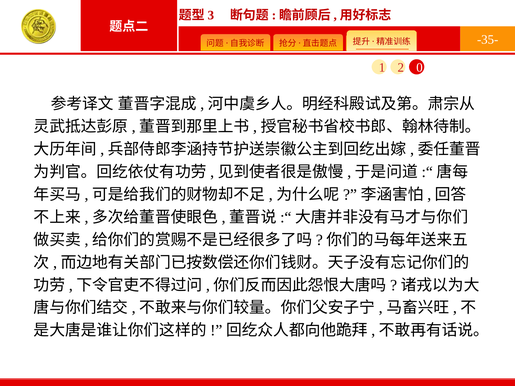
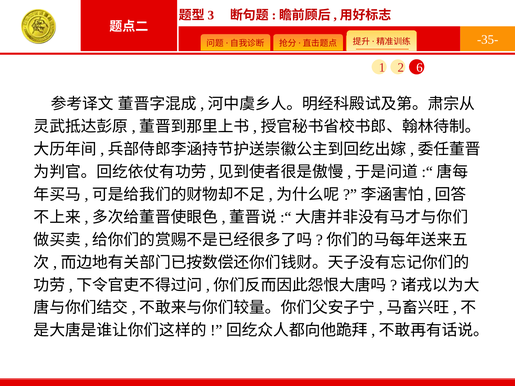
0: 0 -> 6
